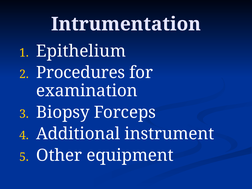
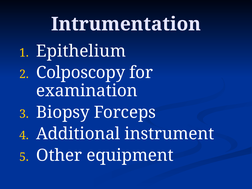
Procedures: Procedures -> Colposcopy
